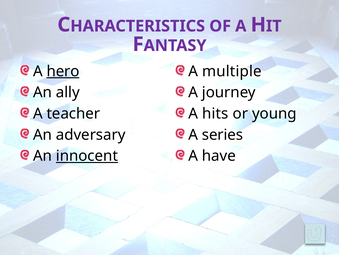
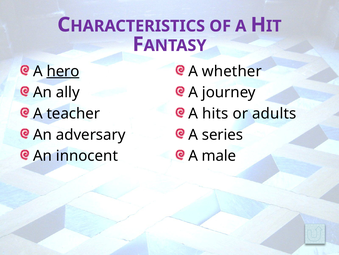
multiple: multiple -> whether
young: young -> adults
innocent underline: present -> none
have: have -> male
